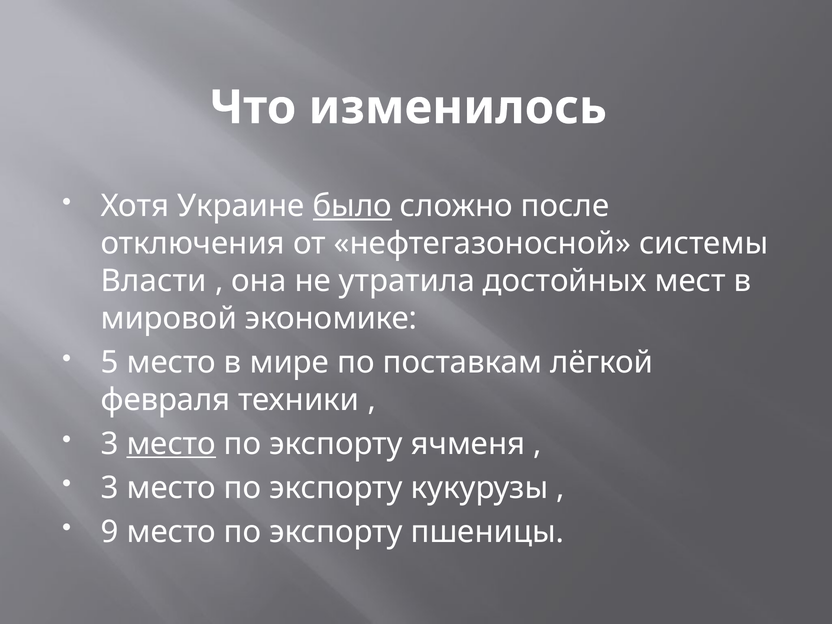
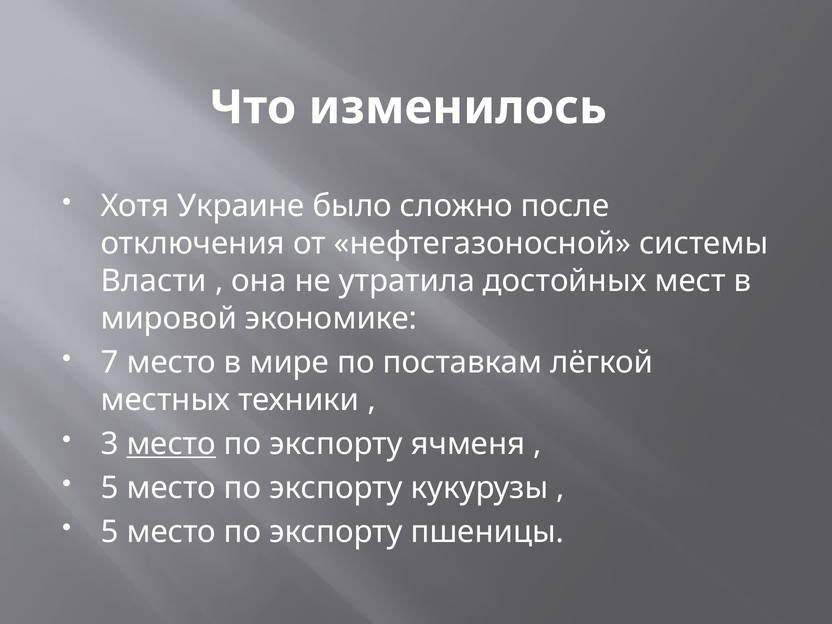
было underline: present -> none
5: 5 -> 7
февраля: февраля -> местных
3 at (110, 488): 3 -> 5
9 at (110, 532): 9 -> 5
